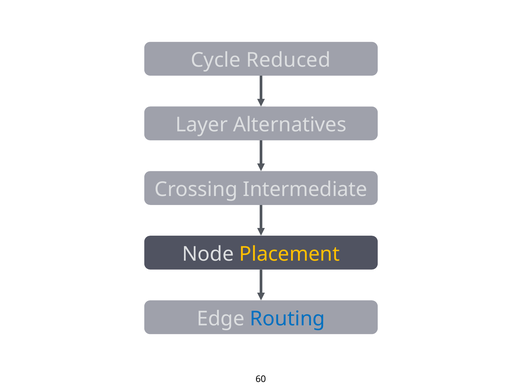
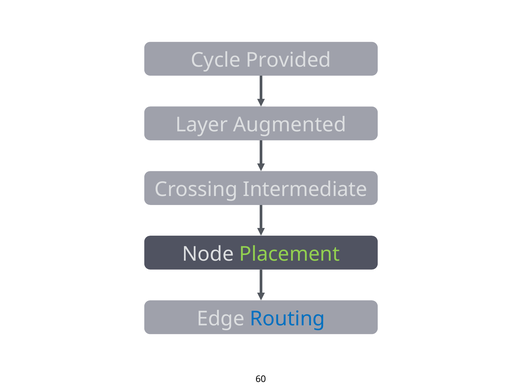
Reduced: Reduced -> Provided
Alternatives: Alternatives -> Augmented
Placement colour: yellow -> light green
